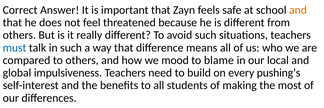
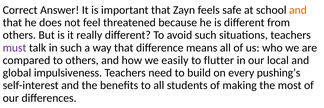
must colour: blue -> purple
mood: mood -> easily
blame: blame -> flutter
